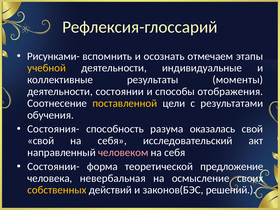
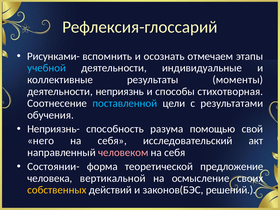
учебной colour: yellow -> light blue
состоянии: состоянии -> неприязнь
отображения: отображения -> стихотворная
поставленной colour: yellow -> light blue
Состояния-: Состояния- -> Неприязнь-
оказалась: оказалась -> помощью
свой at (41, 141): свой -> него
невербальная: невербальная -> вертикальной
